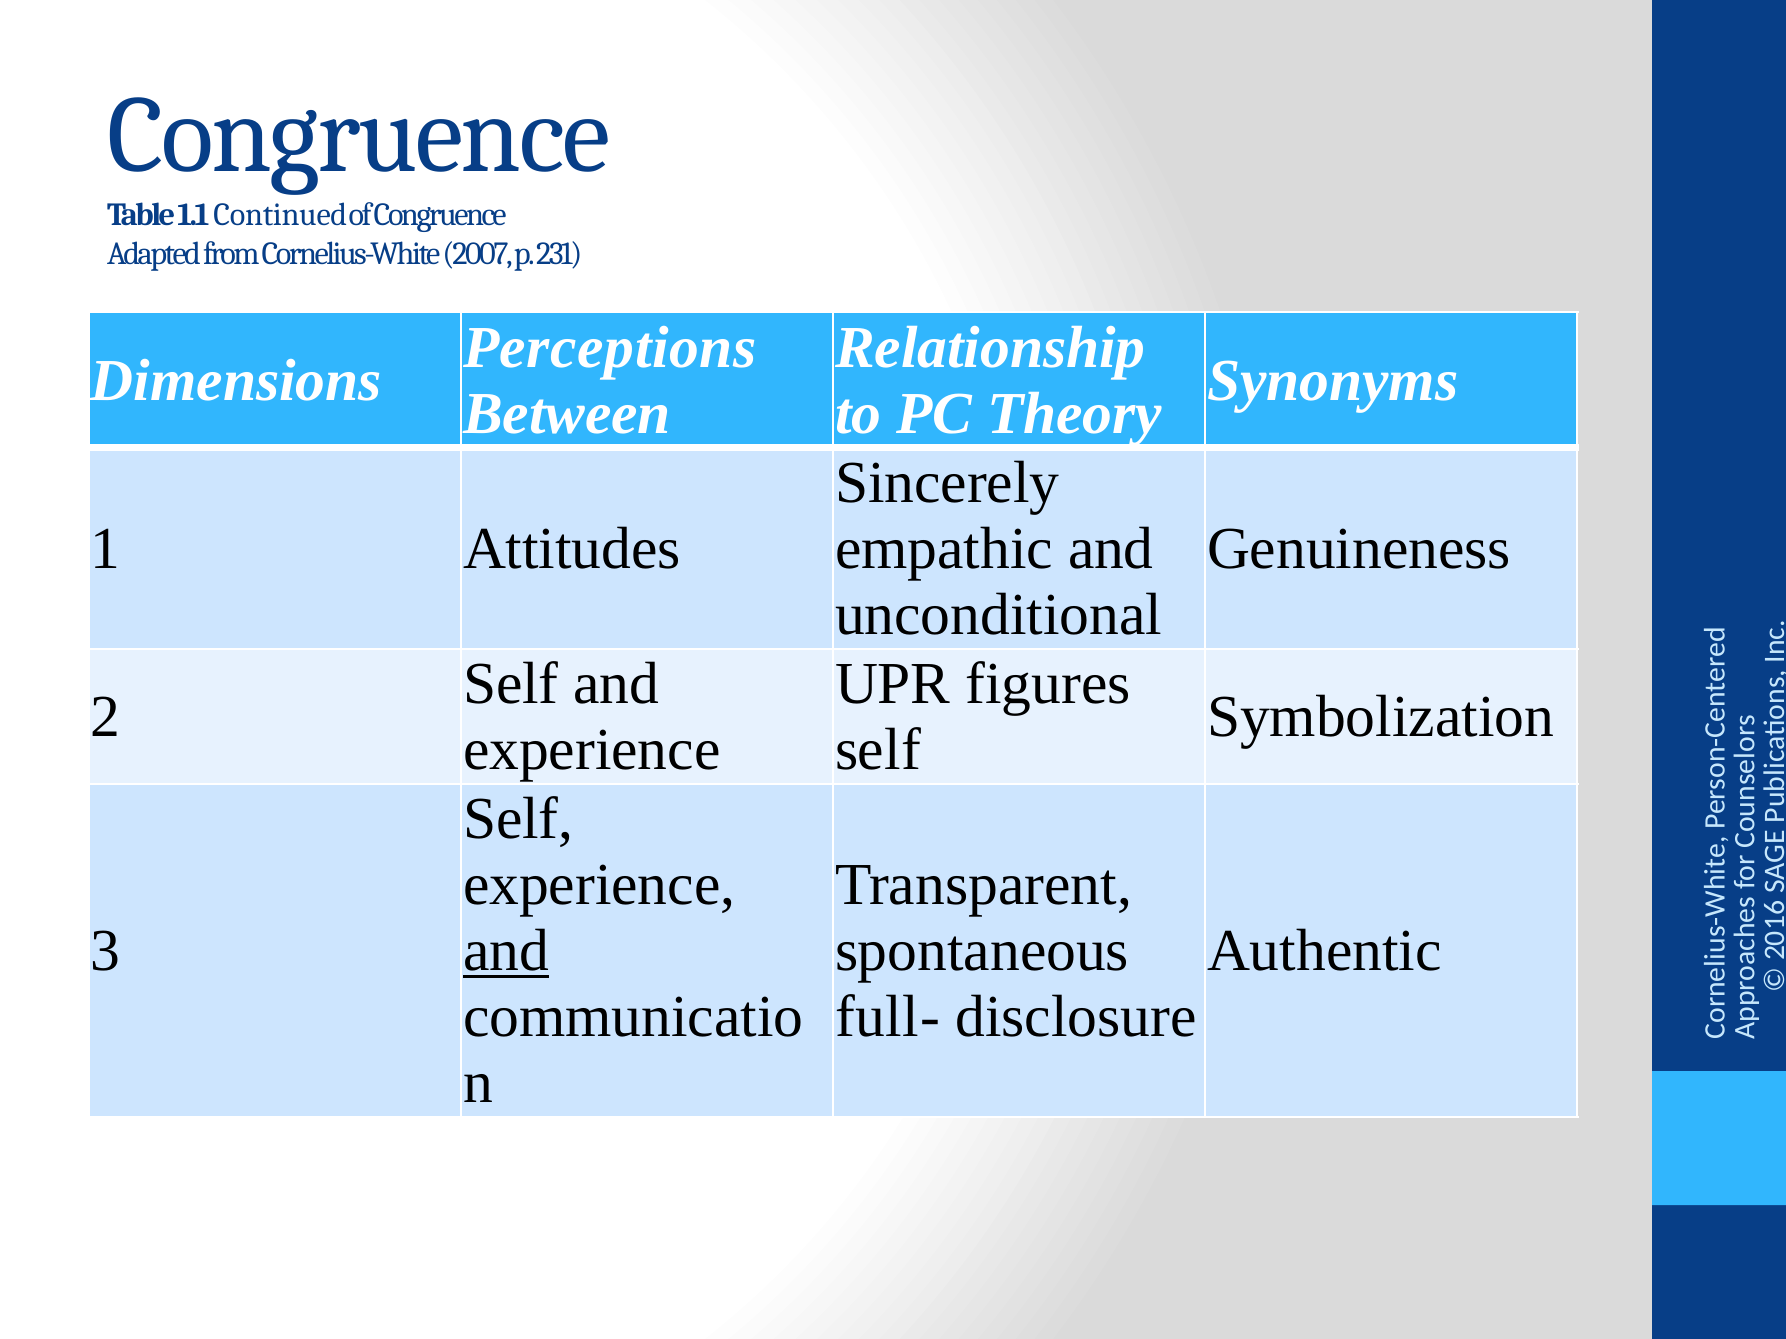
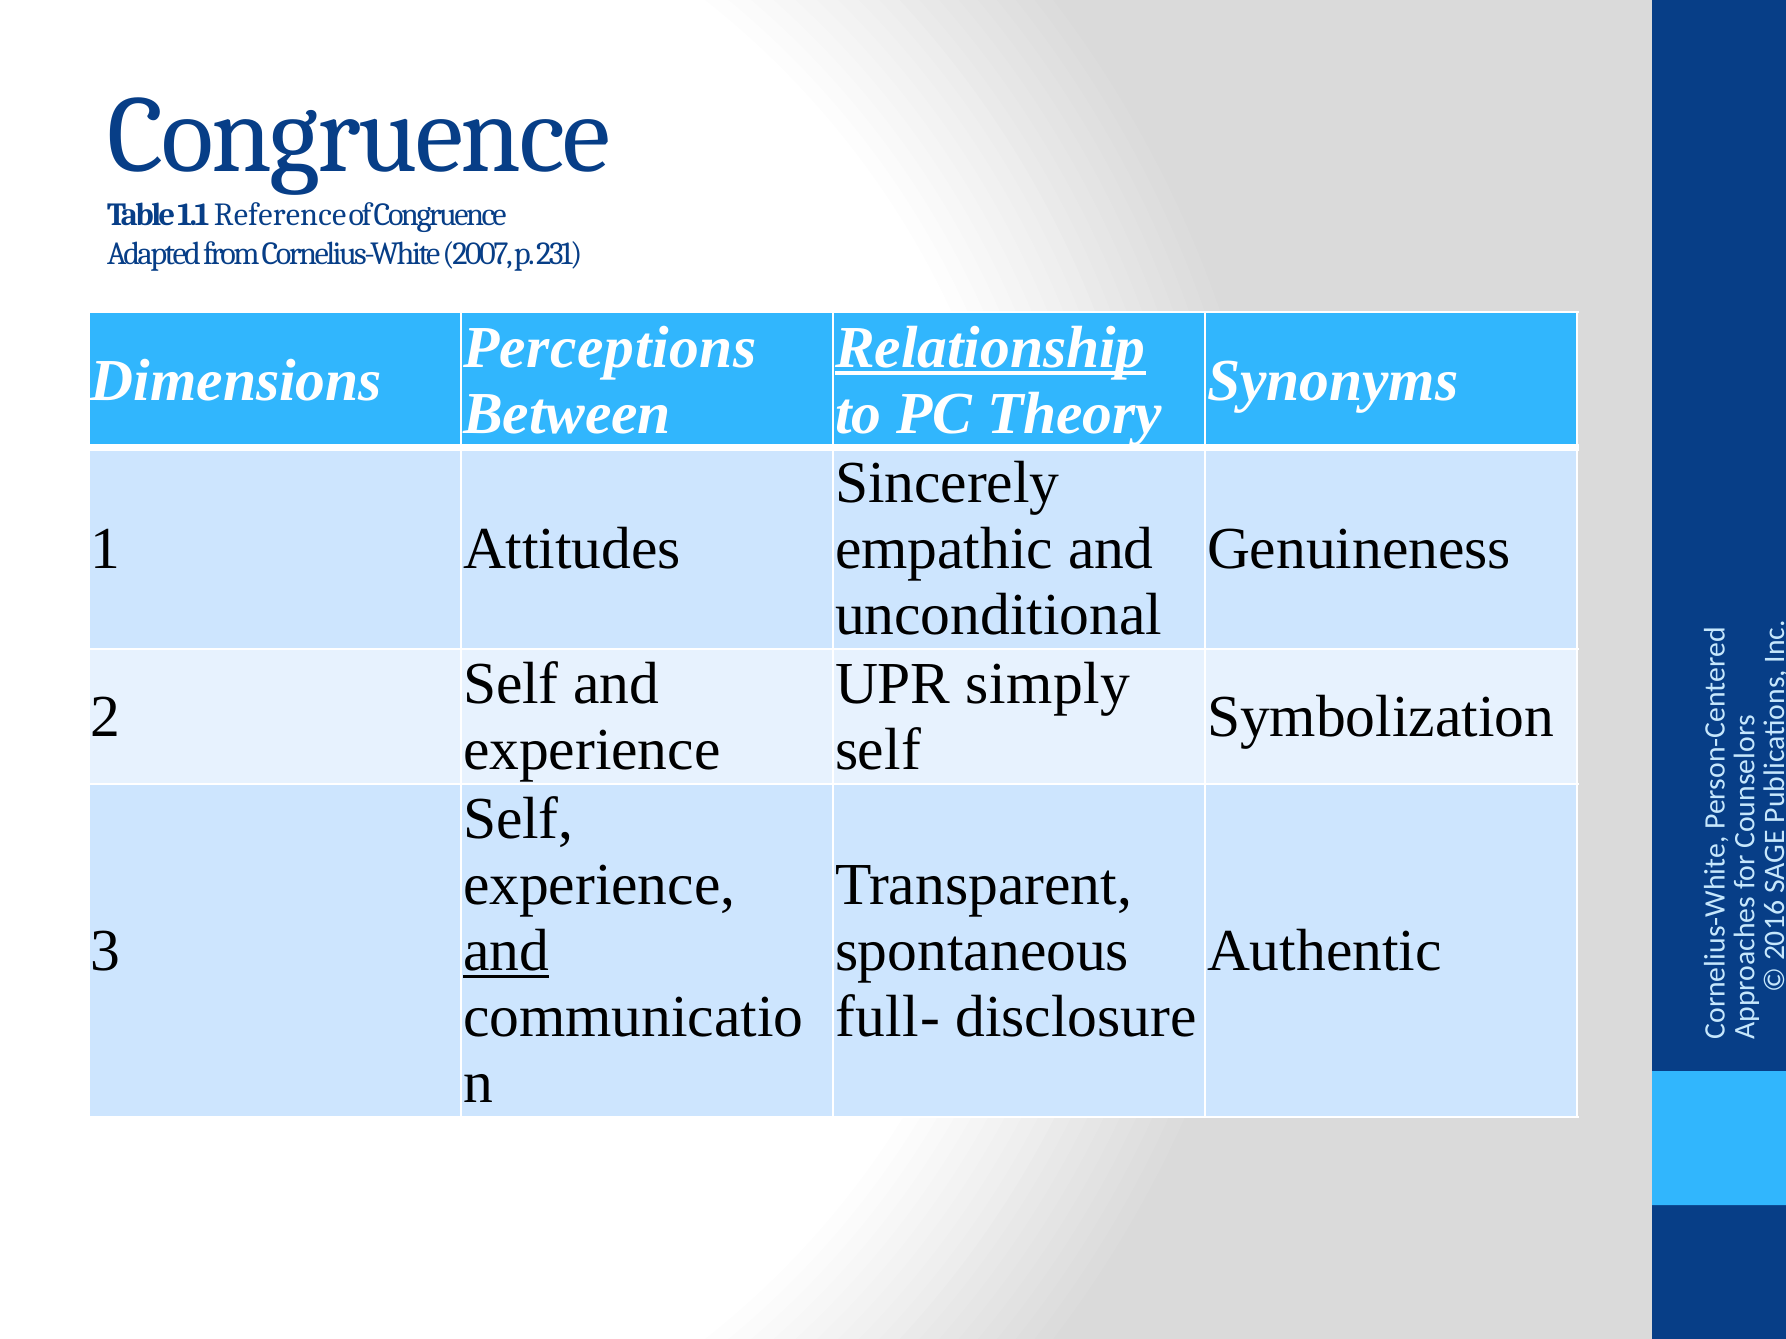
Continued: Continued -> Reference
Relationship underline: none -> present
figures: figures -> simply
